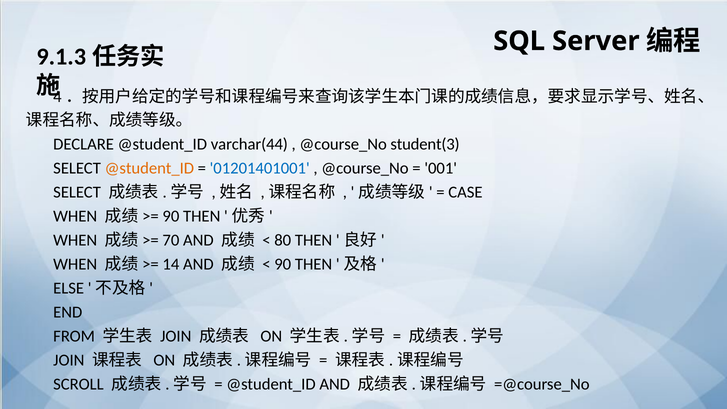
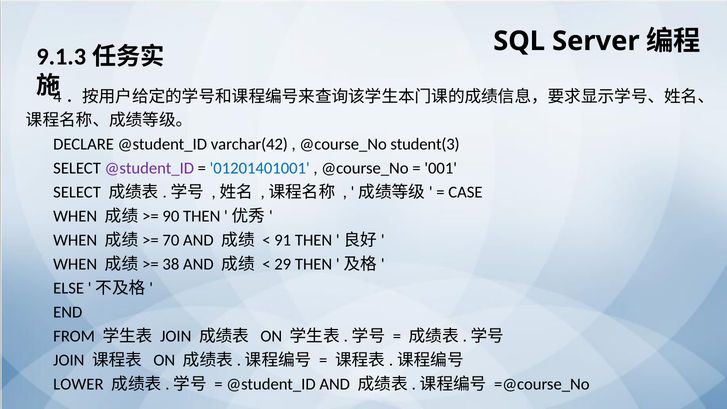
varchar(44: varchar(44 -> varchar(42
@student_ID at (149, 168) colour: orange -> purple
80: 80 -> 91
14: 14 -> 38
90 at (283, 264): 90 -> 29
SCROLL: SCROLL -> LOWER
